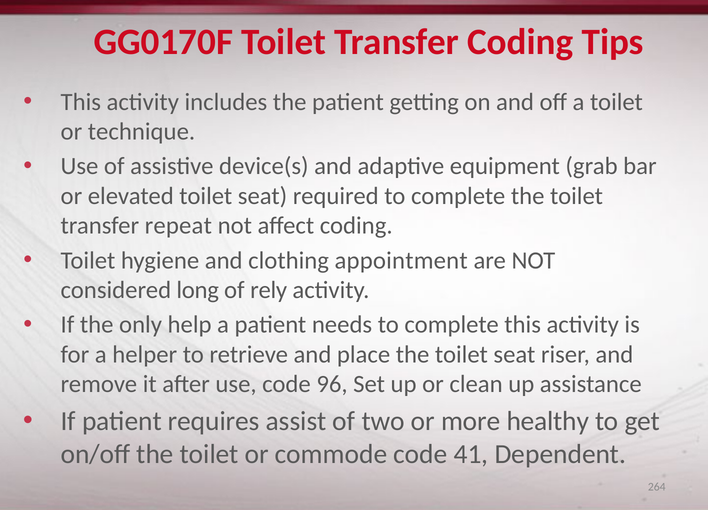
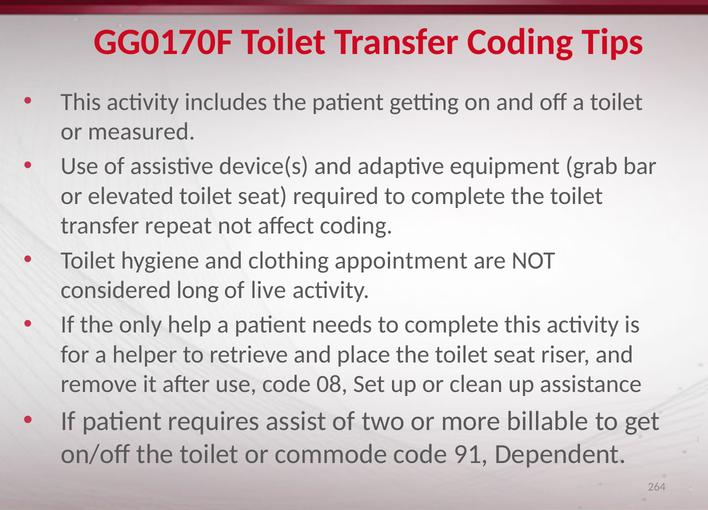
technique: technique -> measured
rely: rely -> live
96: 96 -> 08
healthy: healthy -> billable
41: 41 -> 91
